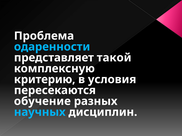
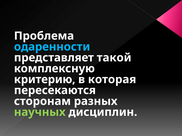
условия: условия -> которая
обучение: обучение -> сторонам
научных colour: light blue -> light green
